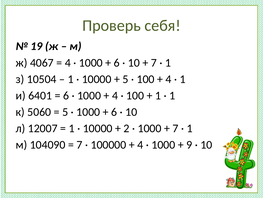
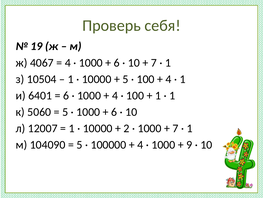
7 at (79, 144): 7 -> 5
